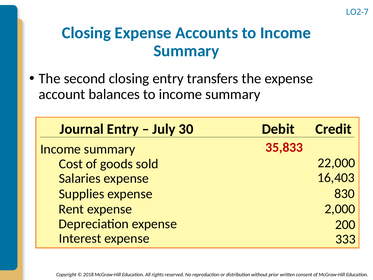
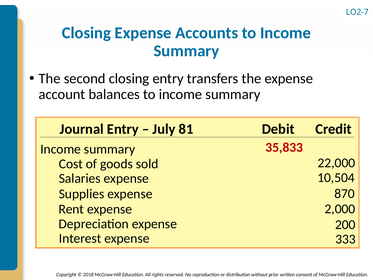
30: 30 -> 81
16,403: 16,403 -> 10,504
830: 830 -> 870
